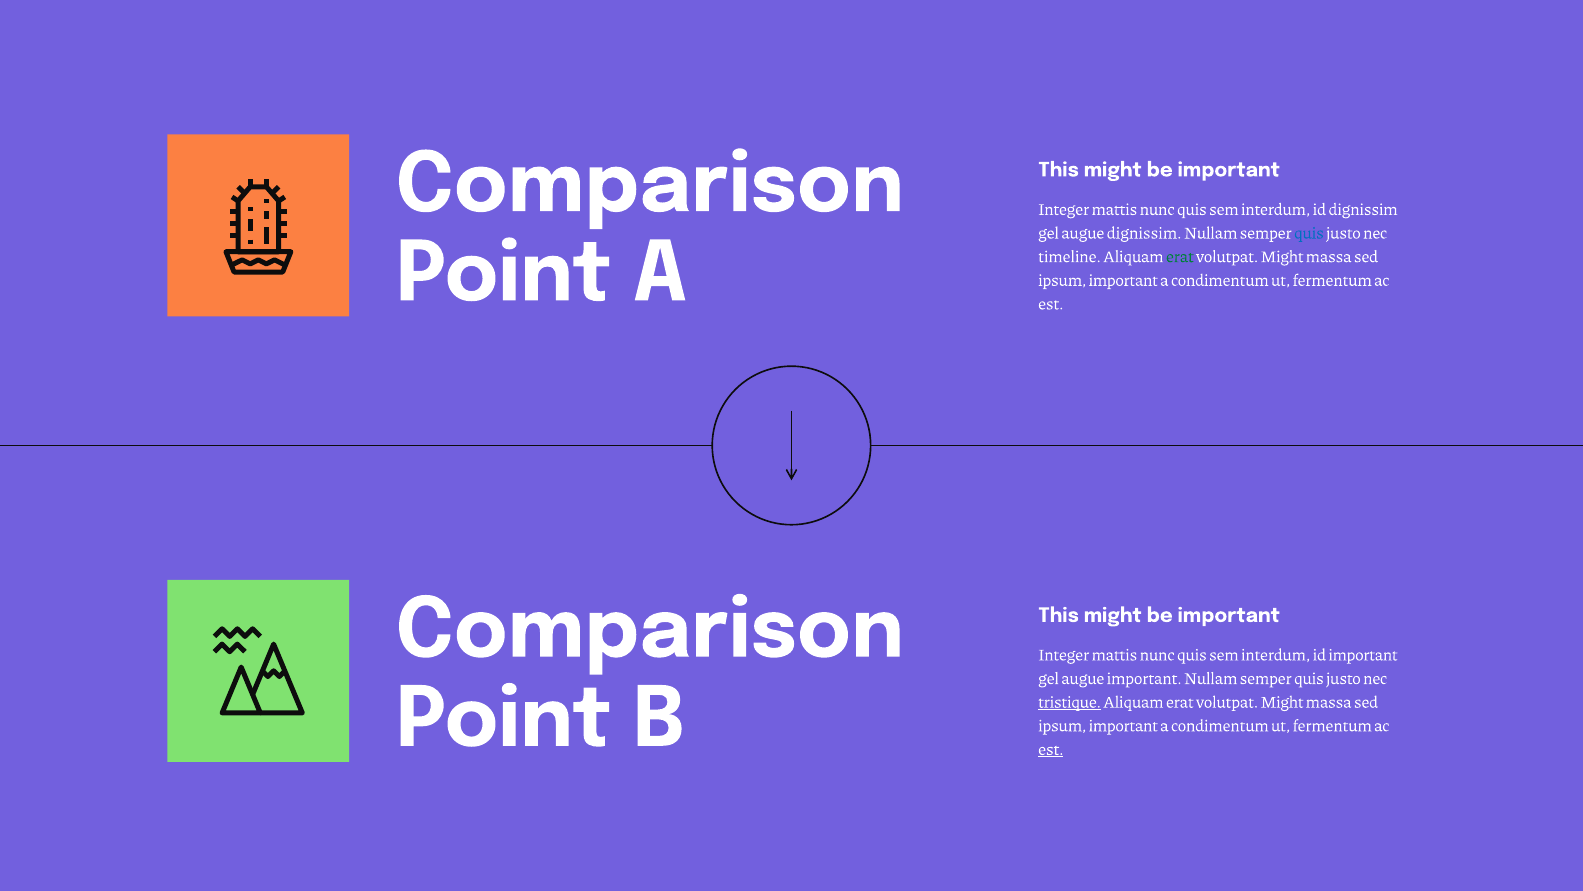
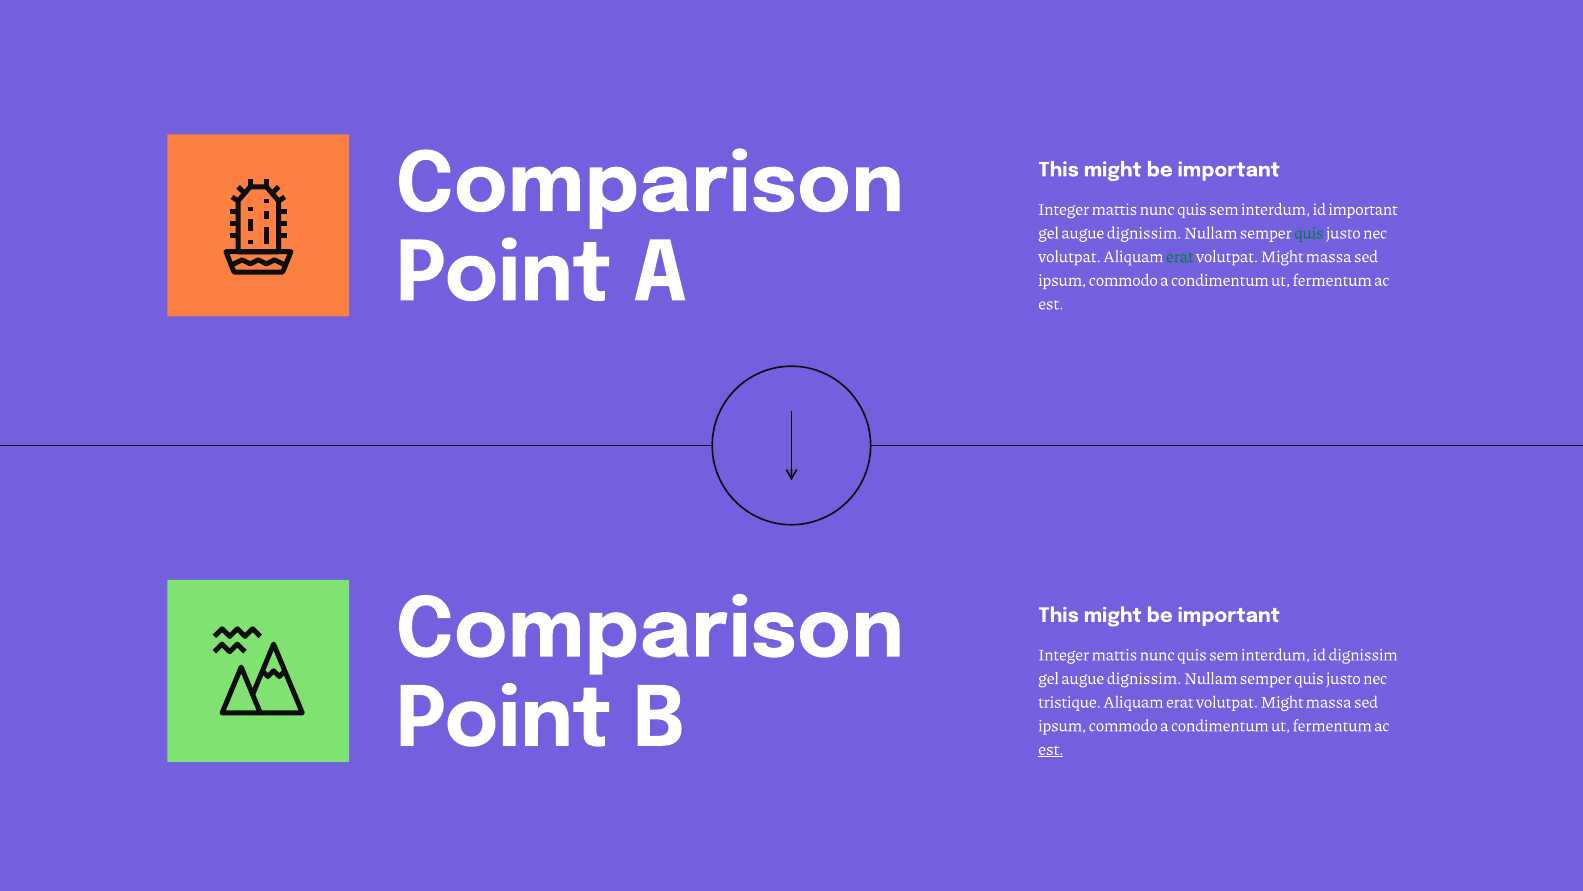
id dignissim: dignissim -> important
quis at (1309, 233) colour: blue -> green
timeline at (1069, 257): timeline -> volutpat
important at (1123, 280): important -> commodo
id important: important -> dignissim
important at (1144, 678): important -> dignissim
tristique underline: present -> none
important at (1123, 725): important -> commodo
